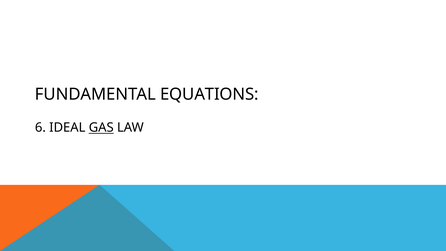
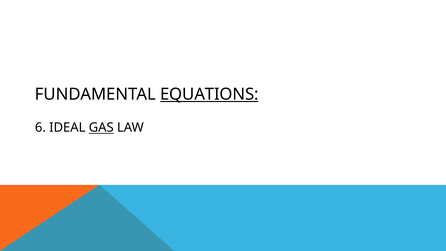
EQUATIONS underline: none -> present
